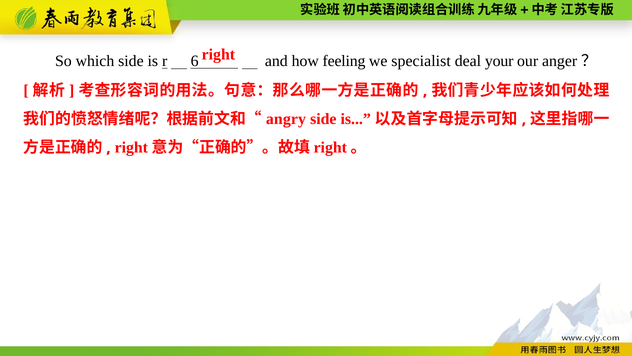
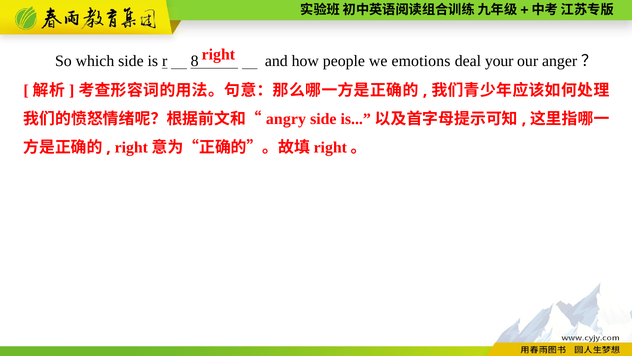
6: 6 -> 8
feeling: feeling -> people
specialist: specialist -> emotions
